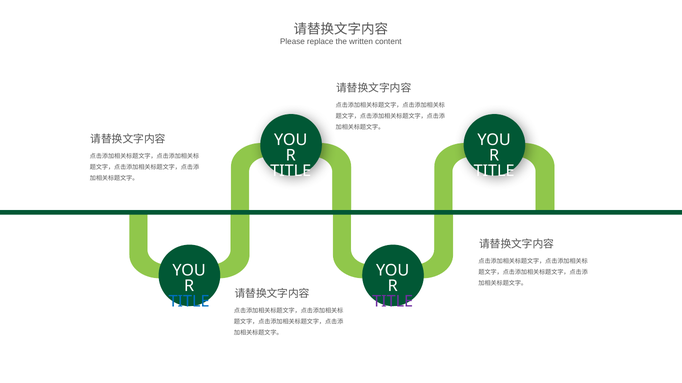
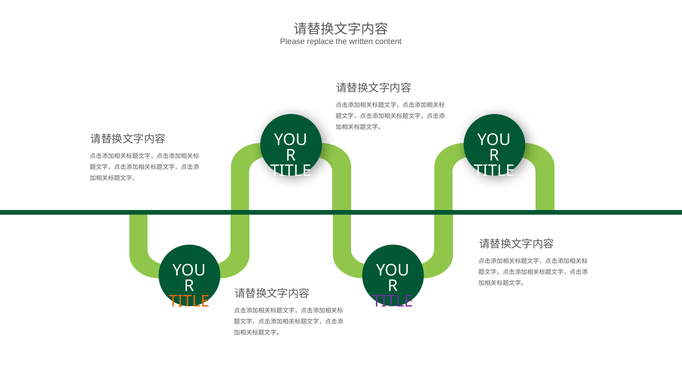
TITLE at (189, 302) colour: blue -> orange
